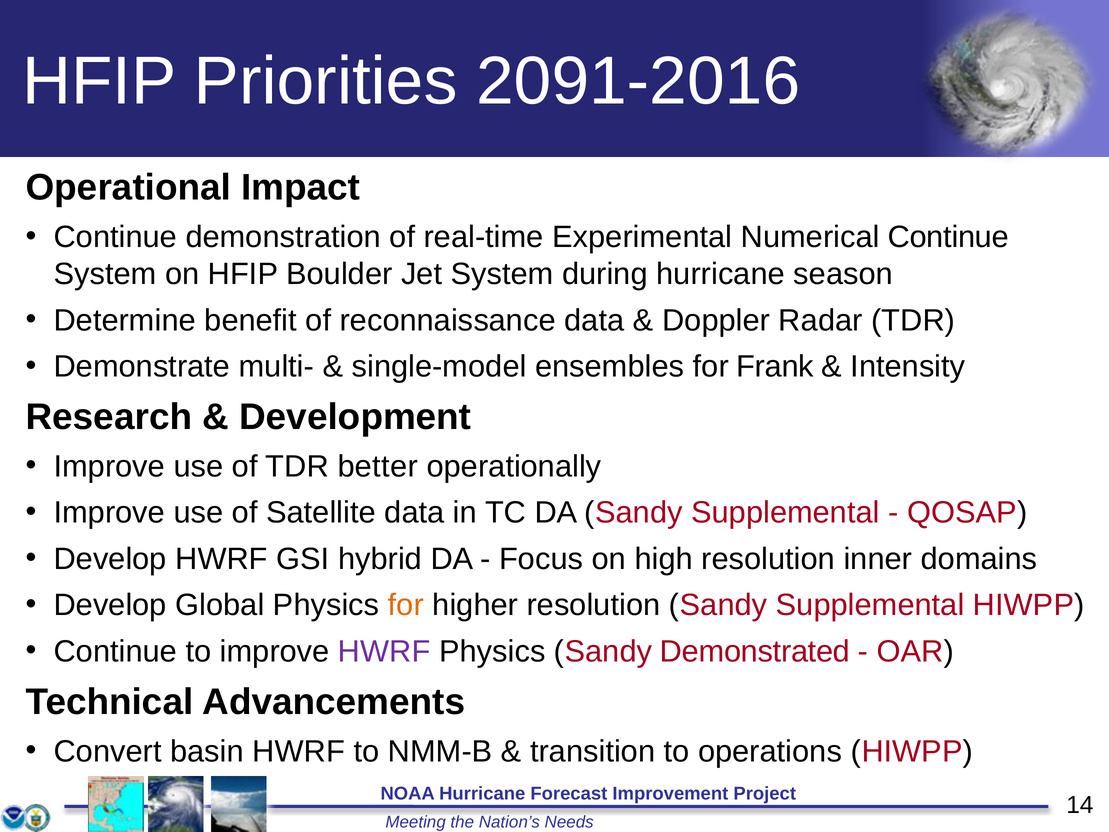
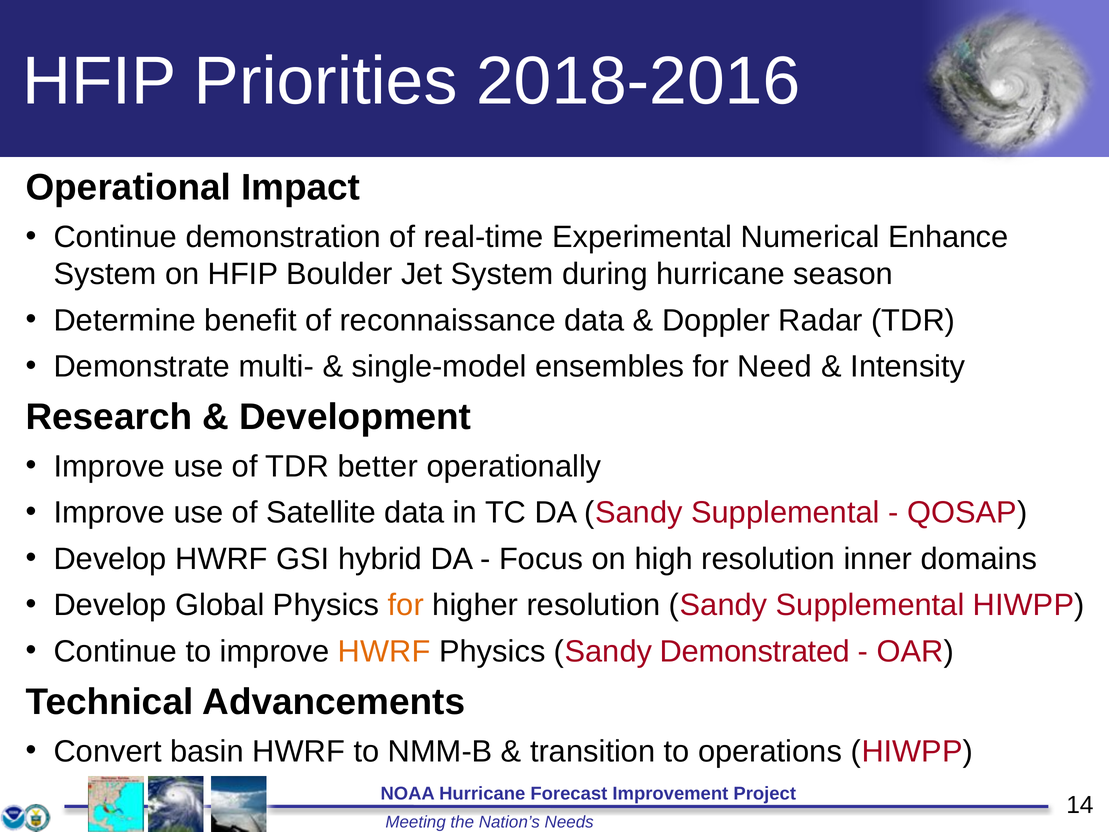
2091-2016: 2091-2016 -> 2018-2016
Numerical Continue: Continue -> Enhance
Frank: Frank -> Need
HWRF at (384, 651) colour: purple -> orange
